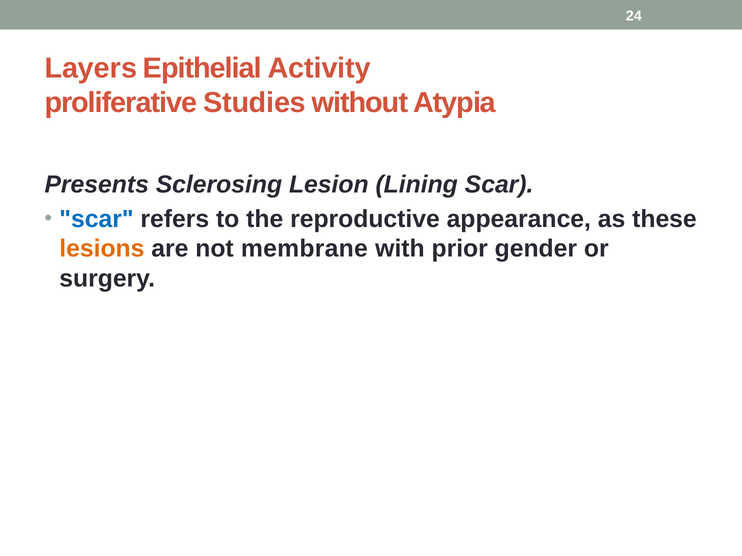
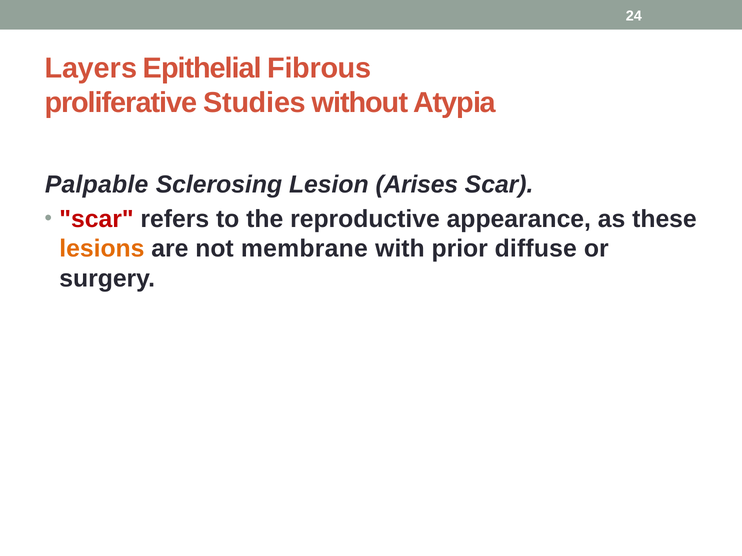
Activity: Activity -> Fibrous
Presents: Presents -> Palpable
Lining: Lining -> Arises
scar at (97, 219) colour: blue -> red
gender: gender -> diffuse
